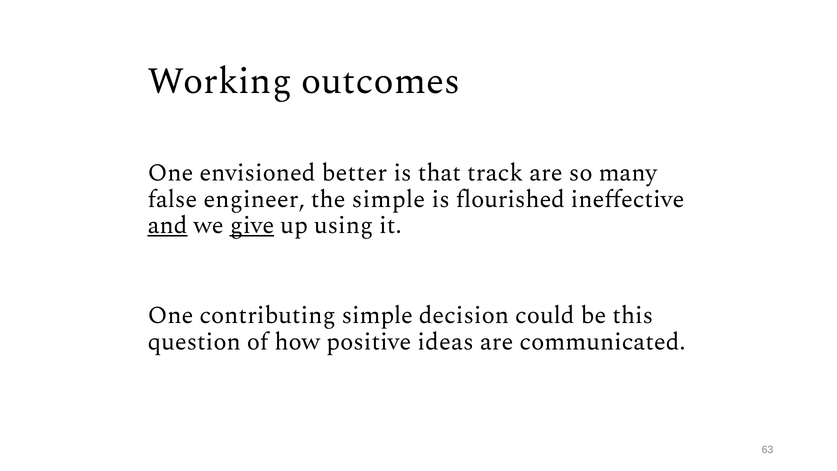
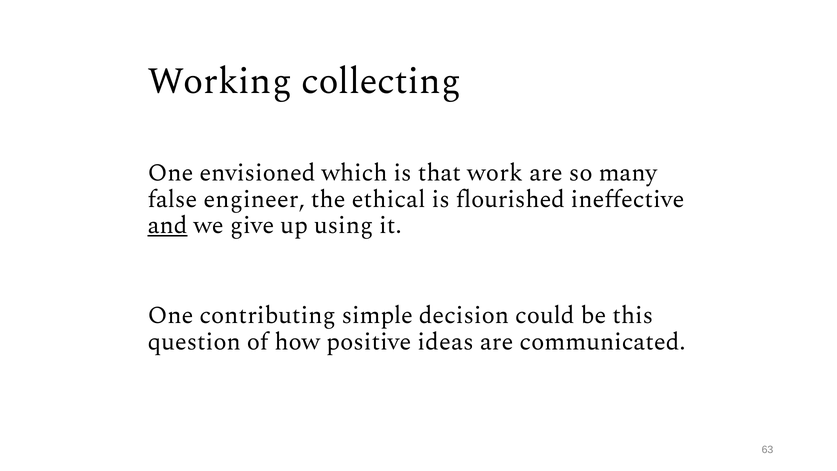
outcomes: outcomes -> collecting
better: better -> which
track: track -> work
the simple: simple -> ethical
give underline: present -> none
